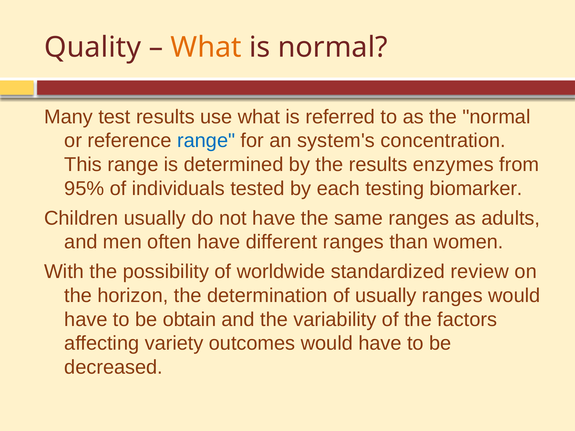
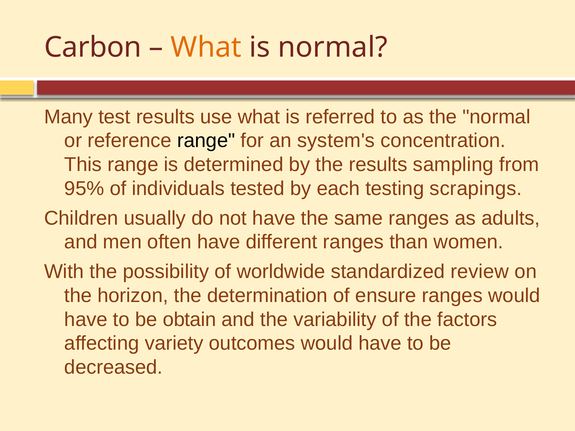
Quality: Quality -> Carbon
range at (206, 141) colour: blue -> black
enzymes: enzymes -> sampling
biomarker: biomarker -> scrapings
of usually: usually -> ensure
